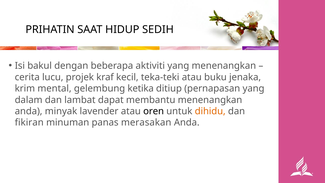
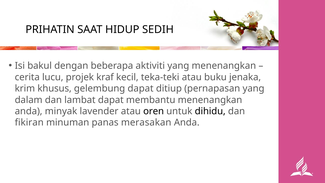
mental: mental -> khusus
gelembung ketika: ketika -> dapat
dihidu colour: orange -> black
